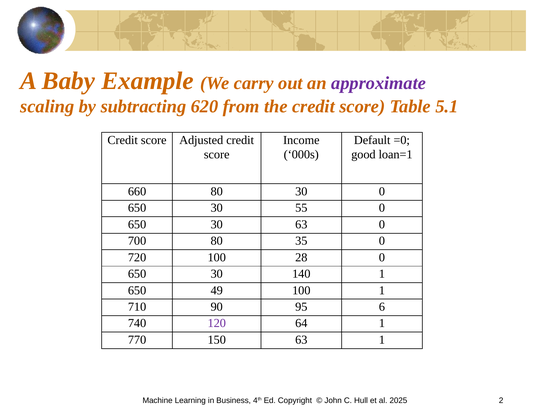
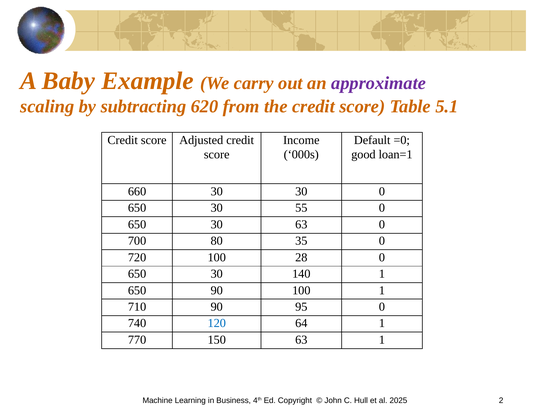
660 80: 80 -> 30
650 49: 49 -> 90
95 6: 6 -> 0
120 colour: purple -> blue
